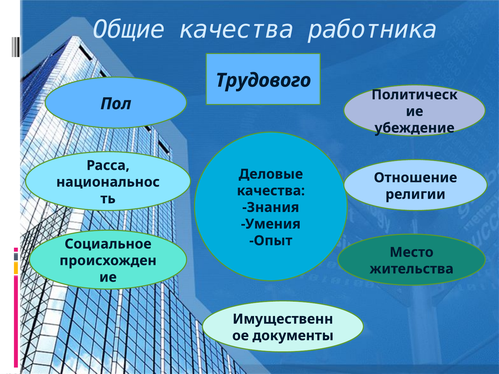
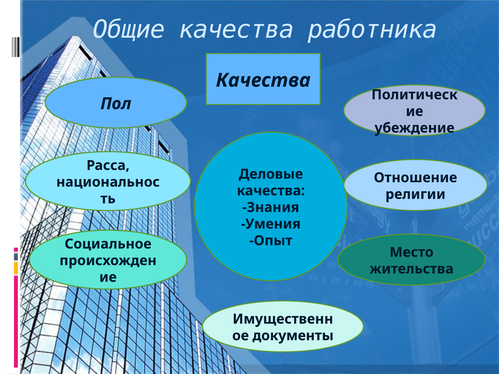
Трудового at (263, 80): Трудового -> Качества
